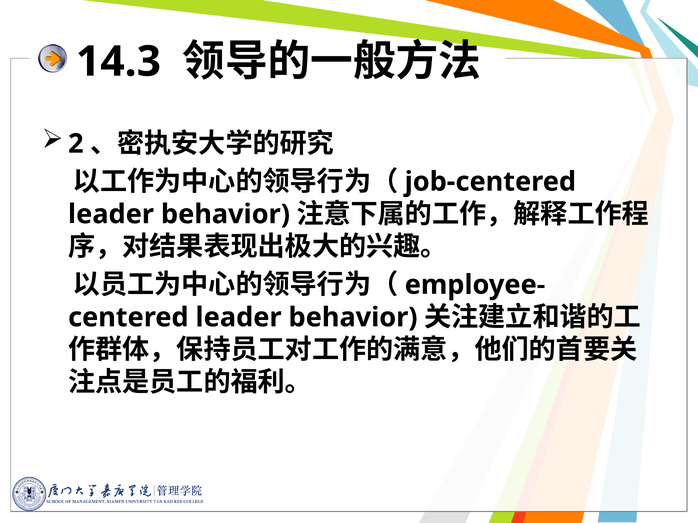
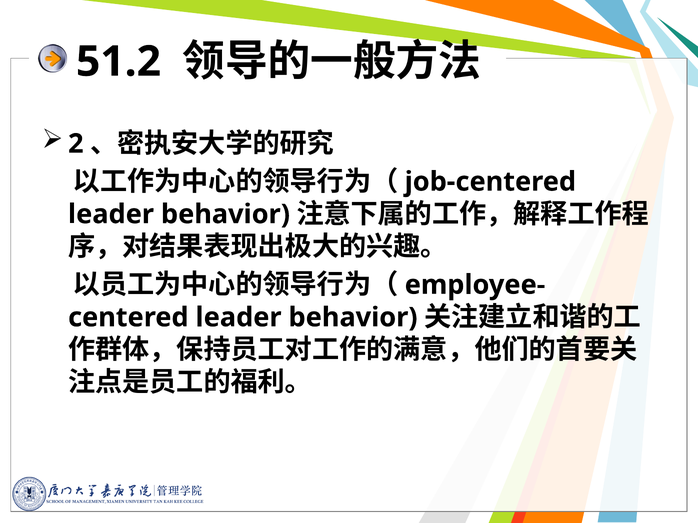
14.3: 14.3 -> 51.2
